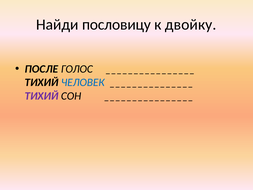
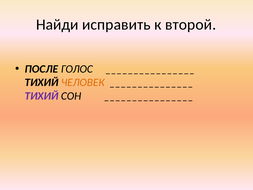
пословицу: пословицу -> исправить
двойку: двойку -> второй
ЧЕЛОВЕК colour: blue -> orange
